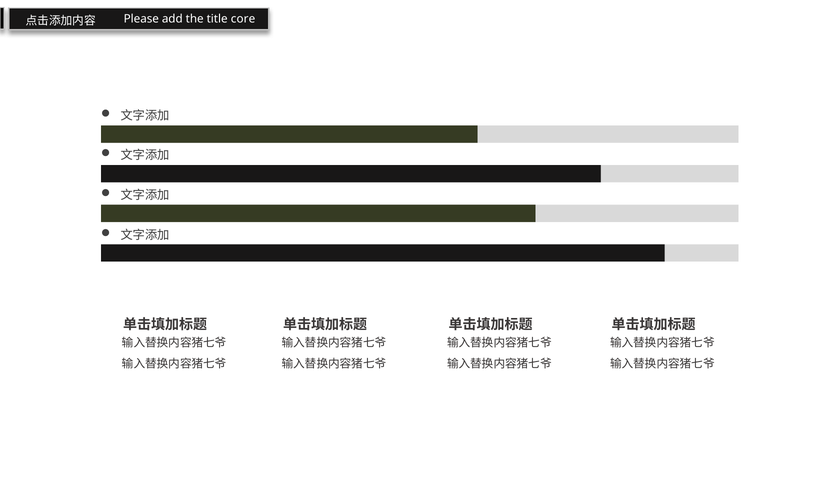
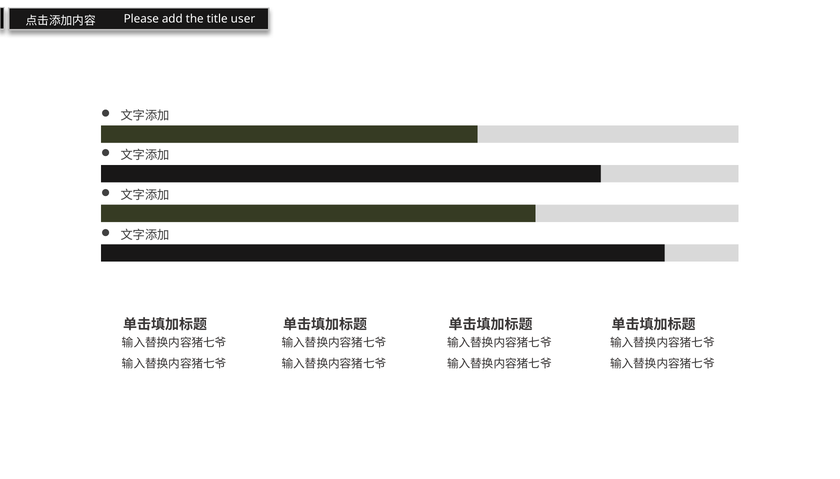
core: core -> user
